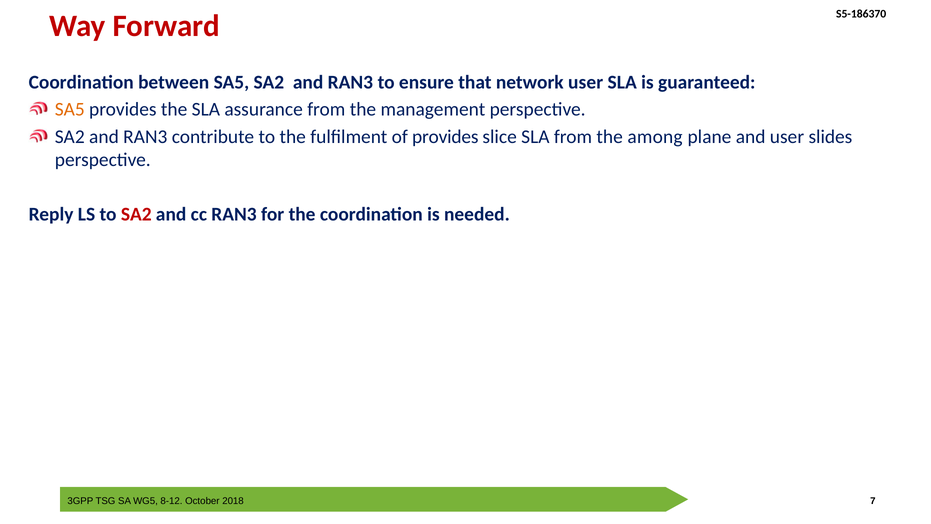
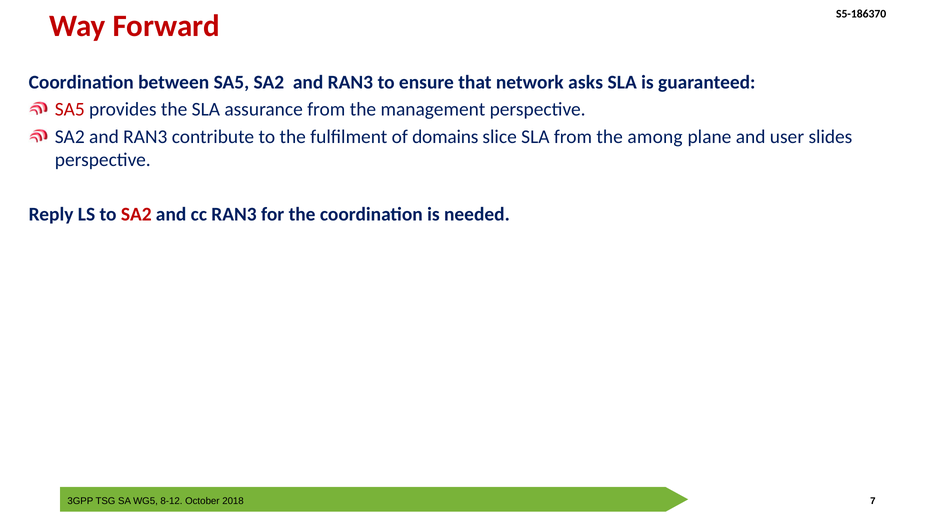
network user: user -> asks
SA5 at (70, 109) colour: orange -> red
of provides: provides -> domains
